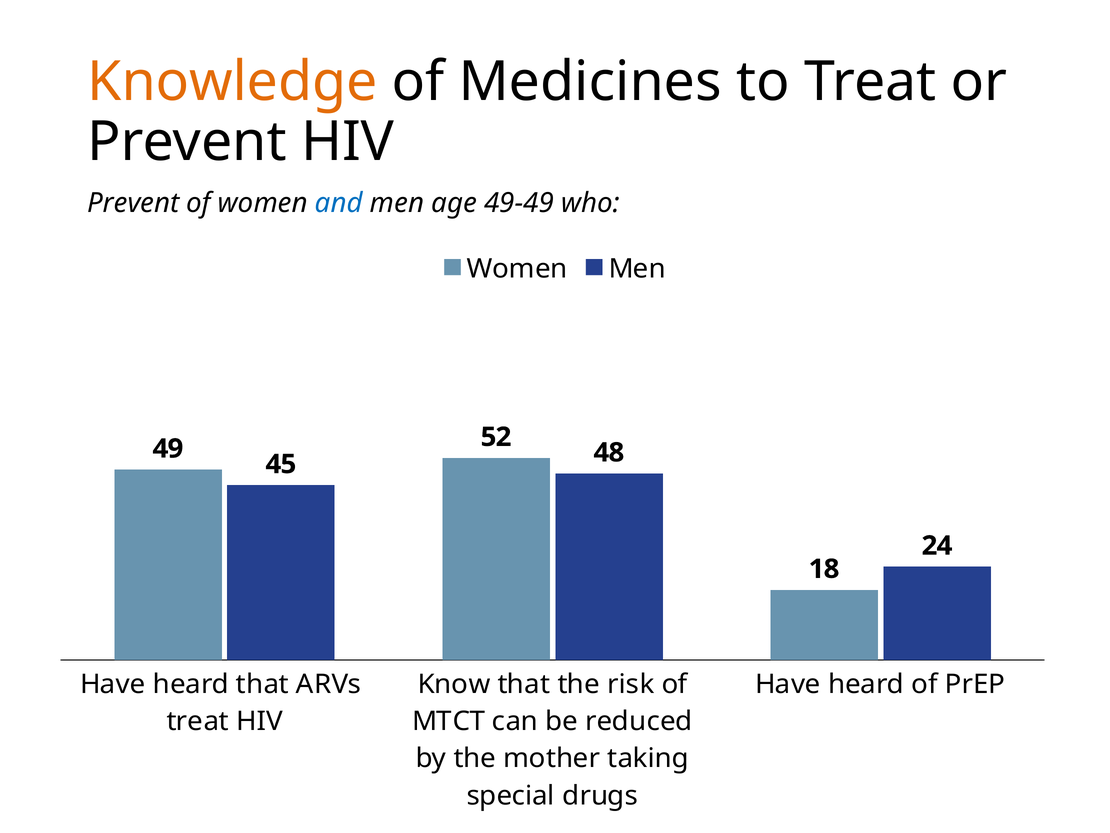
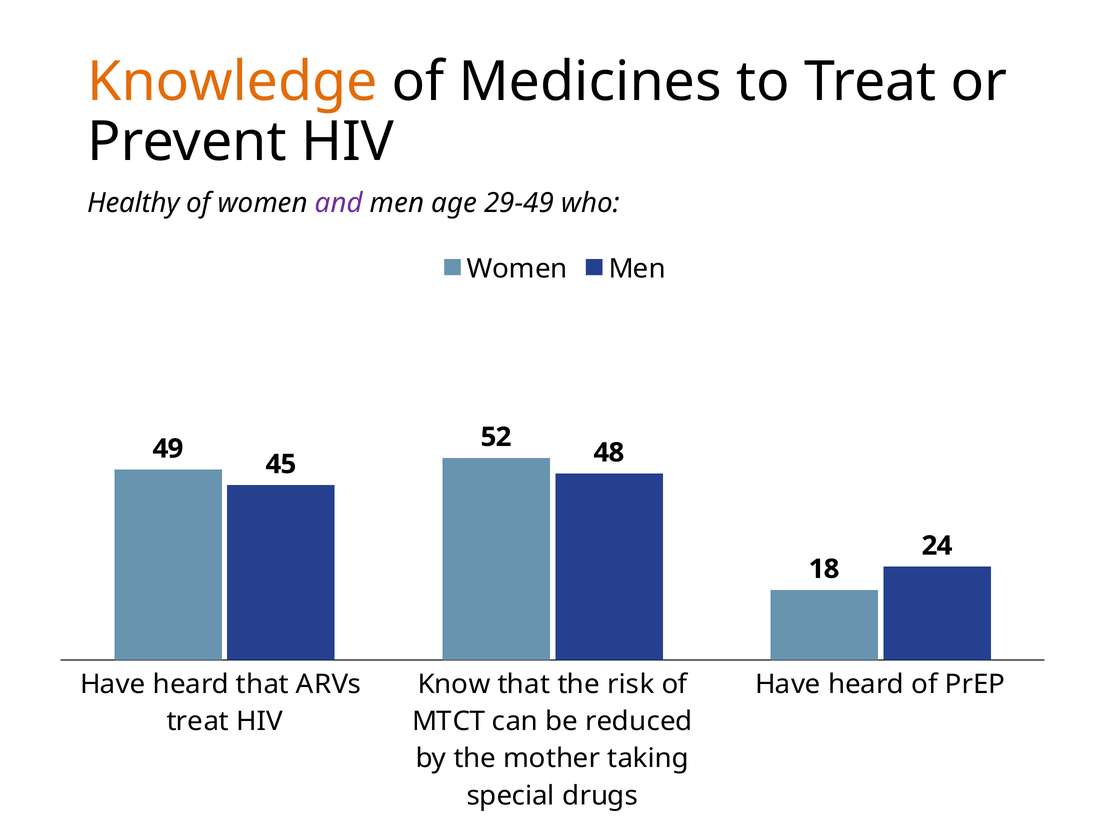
Prevent at (133, 203): Prevent -> Healthy
and colour: blue -> purple
49-49: 49-49 -> 29-49
